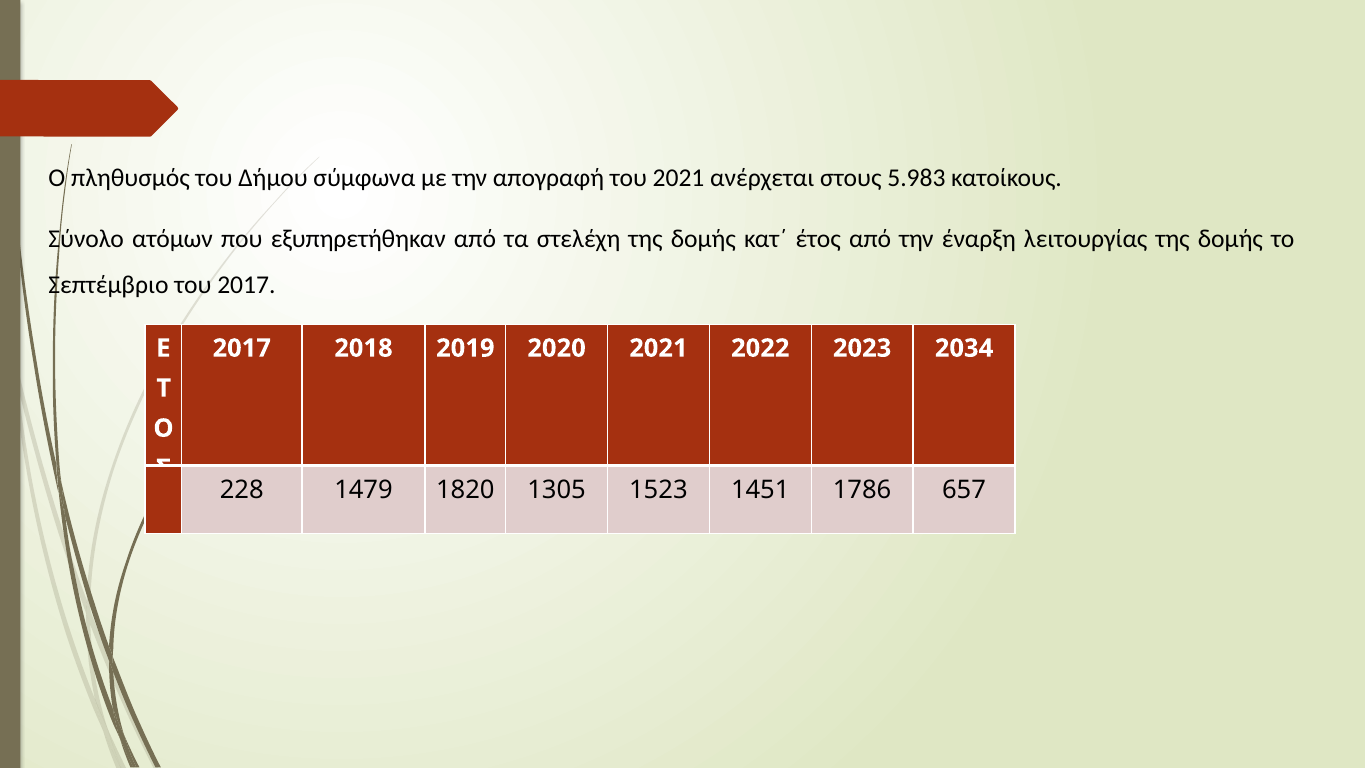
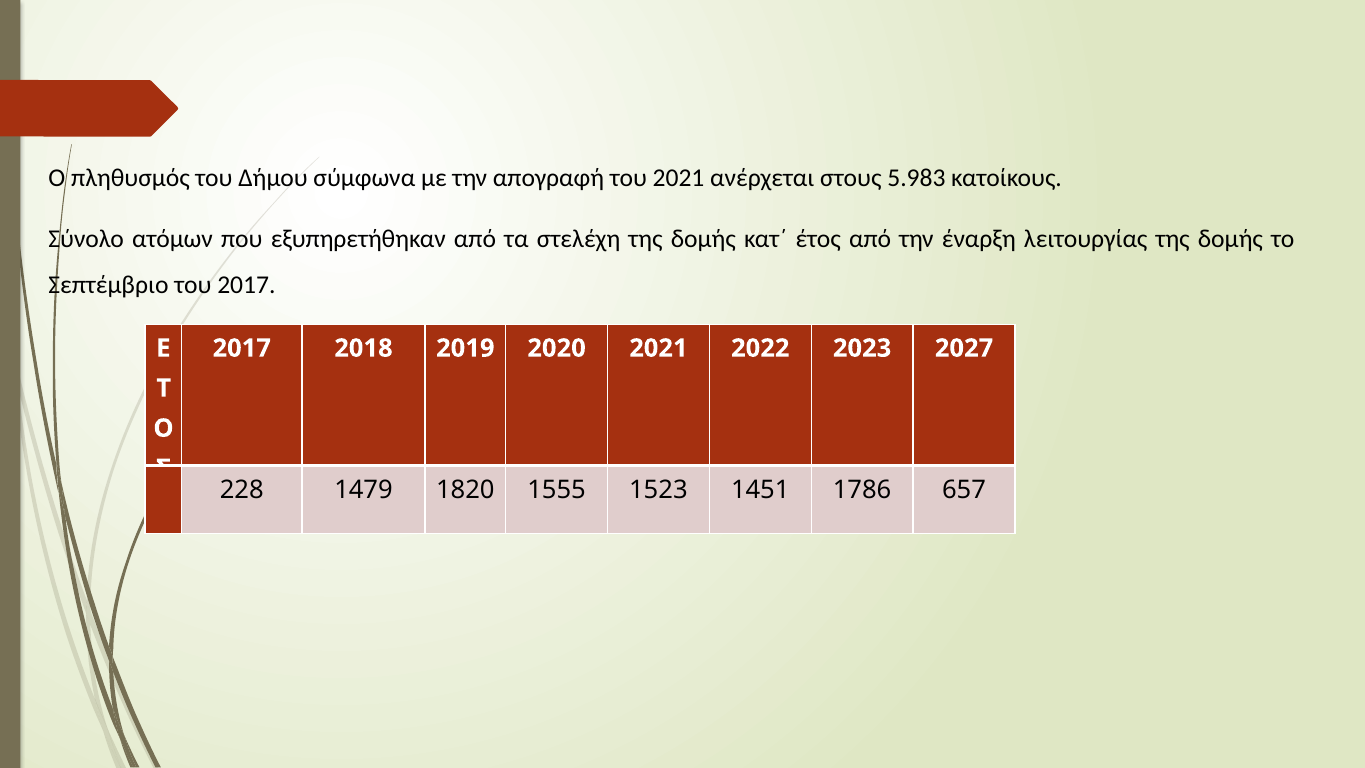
2034: 2034 -> 2027
1305: 1305 -> 1555
